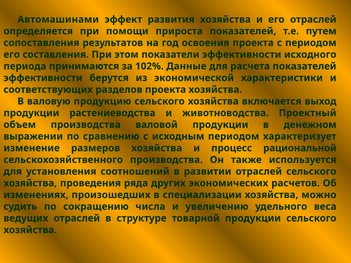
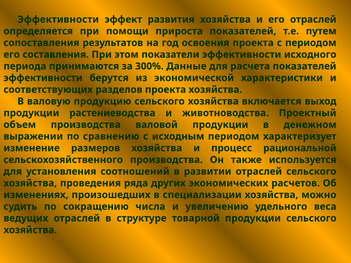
Автомашинами at (58, 19): Автомашинами -> Эффективности
102%: 102% -> 300%
